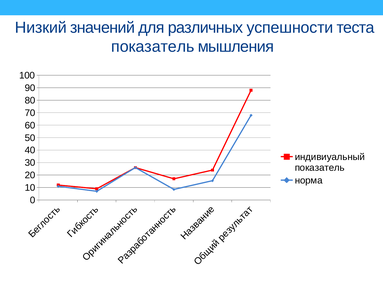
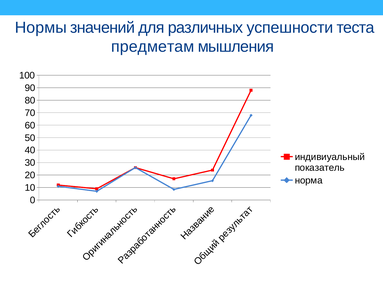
Низкий: Низкий -> Нормы
показатель at (153, 47): показатель -> предметам
